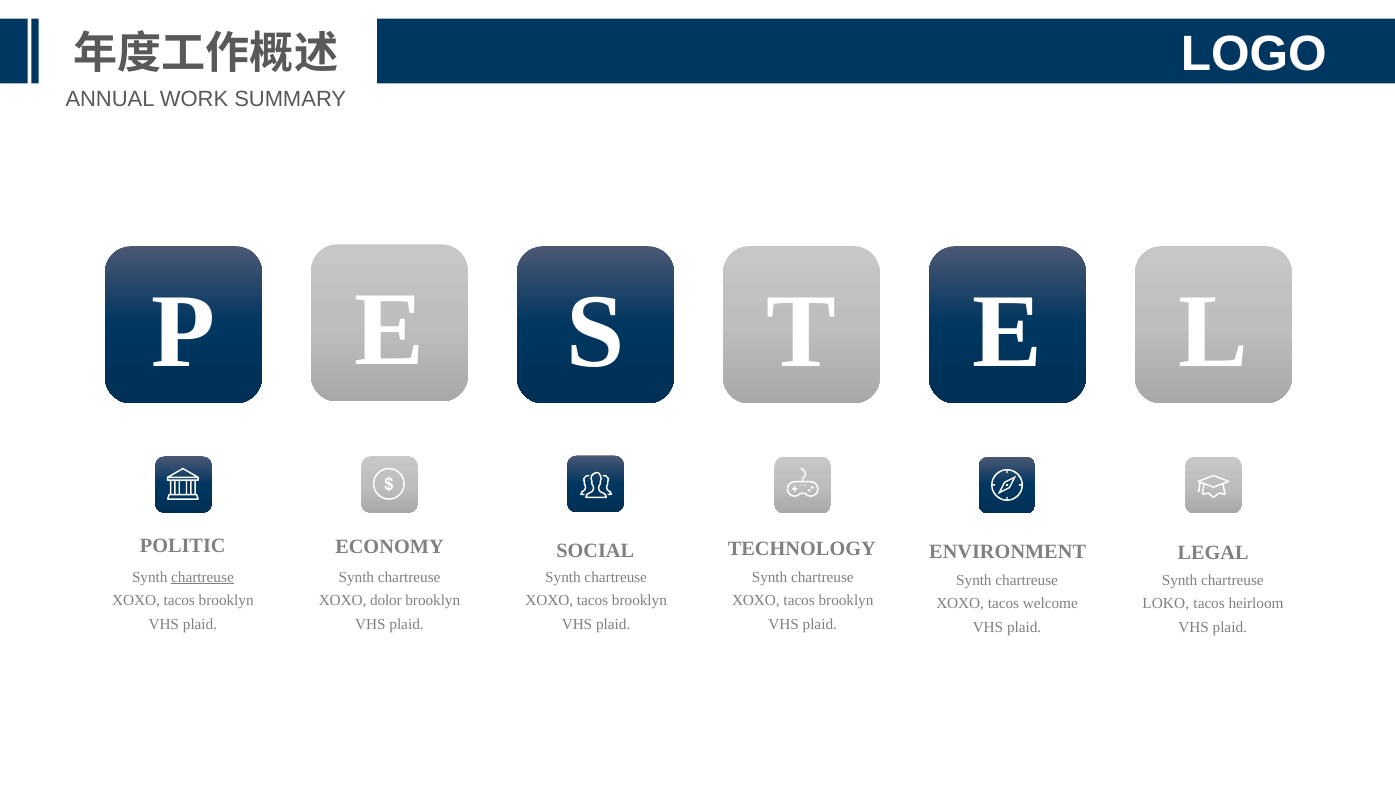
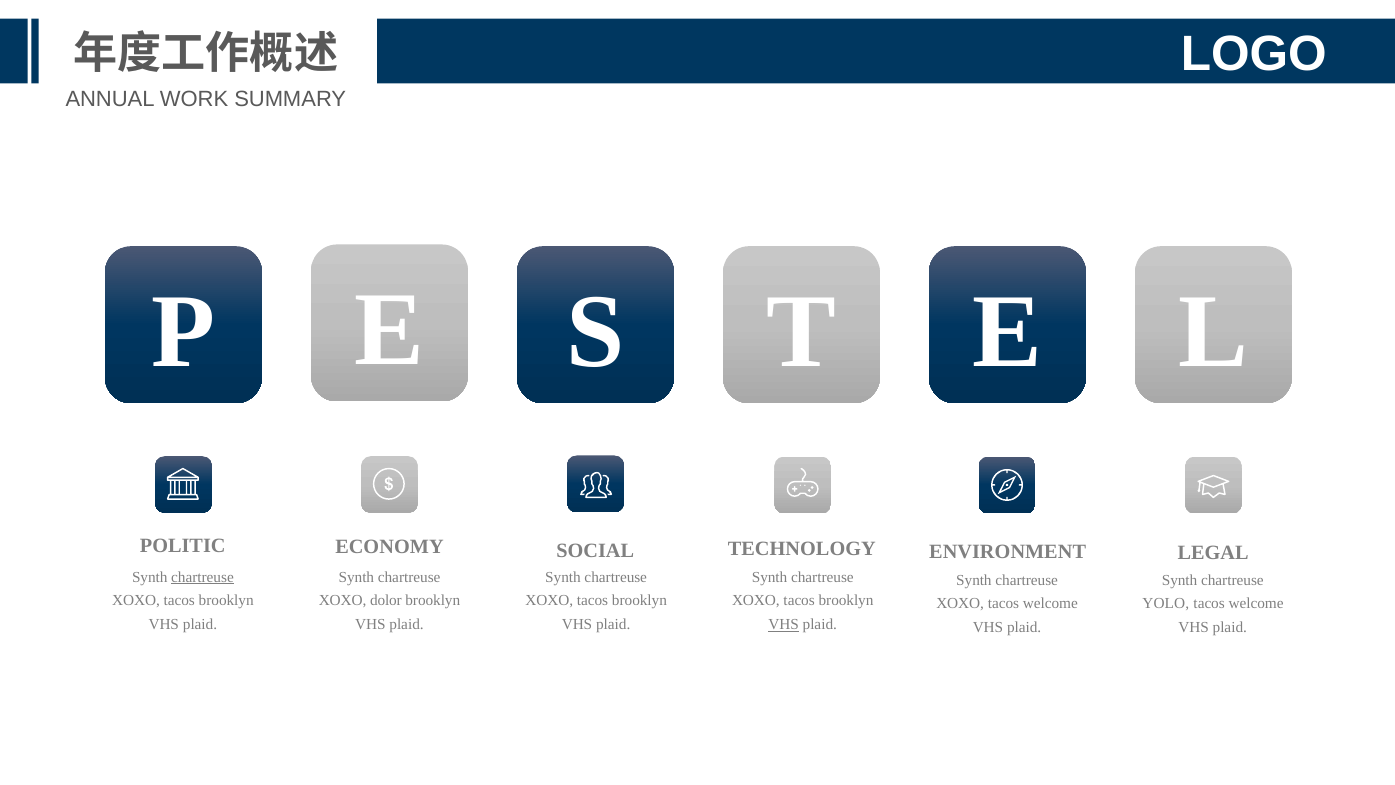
LOKO: LOKO -> YOLO
heirloom at (1256, 604): heirloom -> welcome
VHS at (784, 624) underline: none -> present
